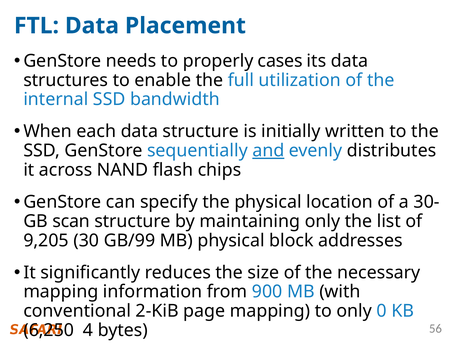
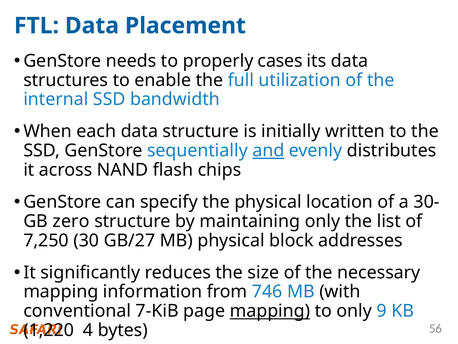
scan: scan -> zero
9,205: 9,205 -> 7,250
GB/99: GB/99 -> GB/27
900: 900 -> 746
2-KiB: 2-KiB -> 7-KiB
mapping at (270, 311) underline: none -> present
0: 0 -> 9
6,250: 6,250 -> 1,220
